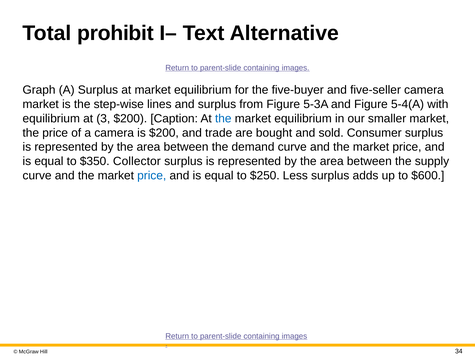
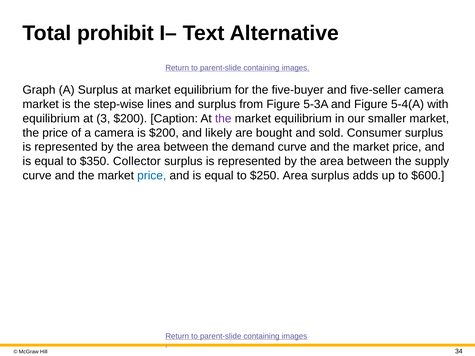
the at (223, 119) colour: blue -> purple
trade: trade -> likely
$250 Less: Less -> Area
